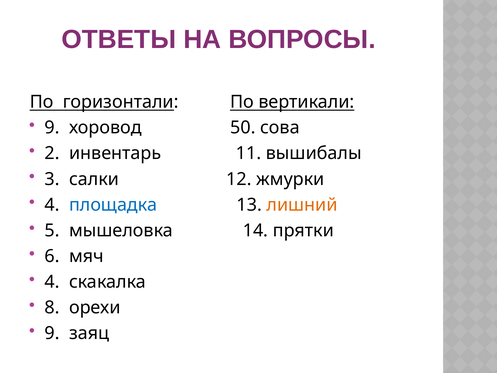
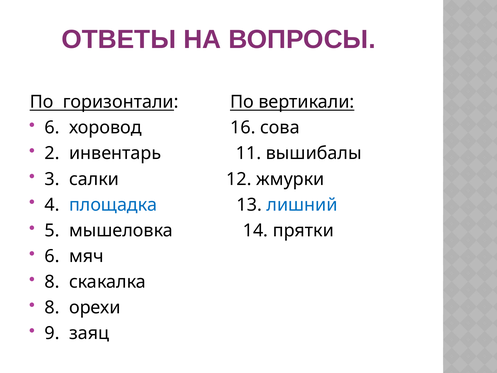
9 at (52, 128): 9 -> 6
50: 50 -> 16
лишний colour: orange -> blue
4 at (52, 282): 4 -> 8
